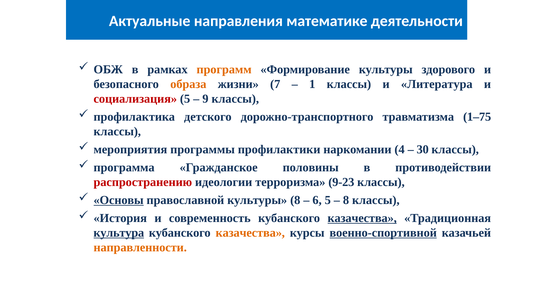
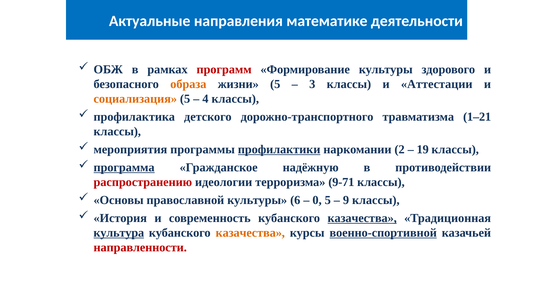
программ colour: orange -> red
жизни 7: 7 -> 5
1: 1 -> 3
Литература: Литература -> Аттестации
социализация colour: red -> orange
9: 9 -> 4
1–75: 1–75 -> 1–21
профилактики underline: none -> present
4: 4 -> 2
30: 30 -> 19
программа underline: none -> present
половины: половины -> надёжную
9-23: 9-23 -> 9-71
Основы underline: present -> none
культуры 8: 8 -> 6
6: 6 -> 0
8 at (346, 200): 8 -> 9
направленности colour: orange -> red
